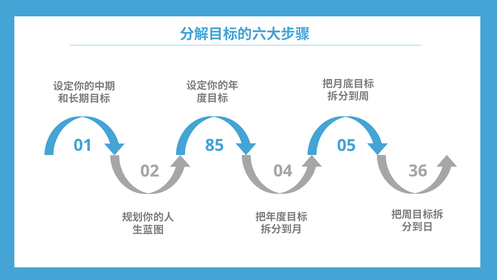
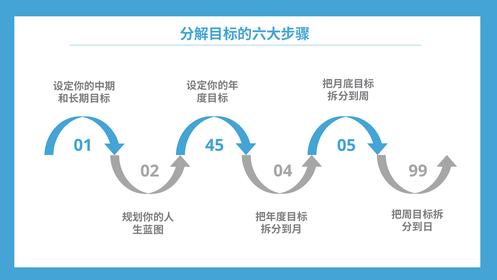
85: 85 -> 45
36: 36 -> 99
